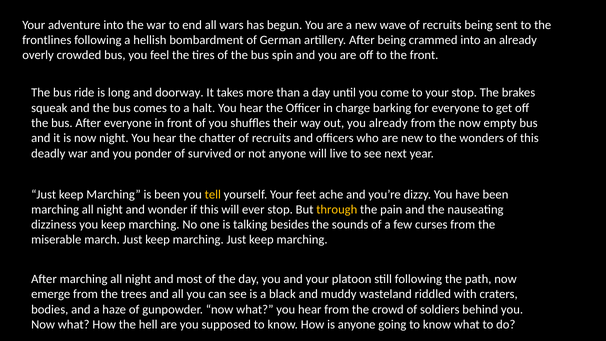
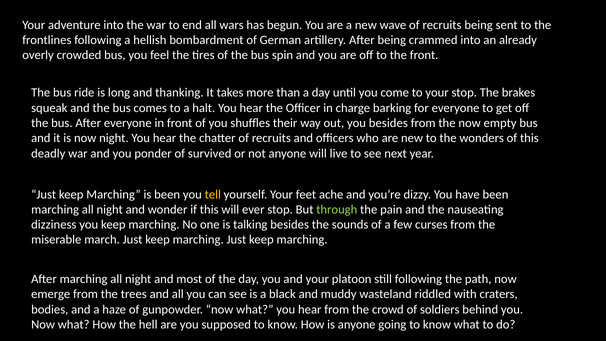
doorway: doorway -> thanking
you already: already -> besides
through colour: yellow -> light green
